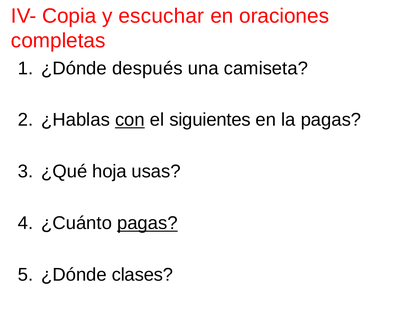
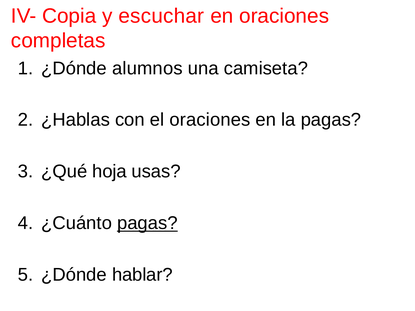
después: después -> alumnos
con underline: present -> none
el siguientes: siguientes -> oraciones
clases: clases -> hablar
